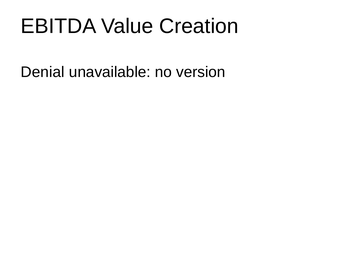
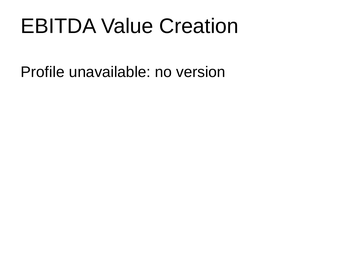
Denial: Denial -> Profile
